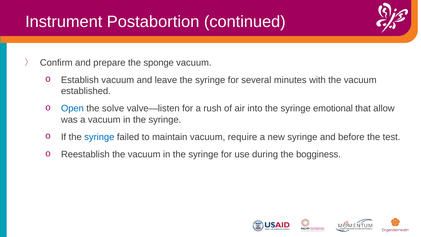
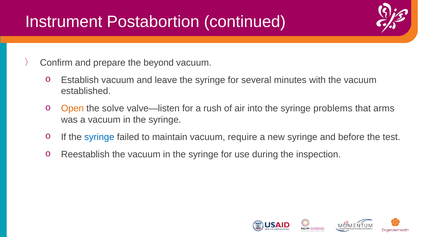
sponge: sponge -> beyond
Open colour: blue -> orange
emotional: emotional -> problems
allow: allow -> arms
bogginess: bogginess -> inspection
